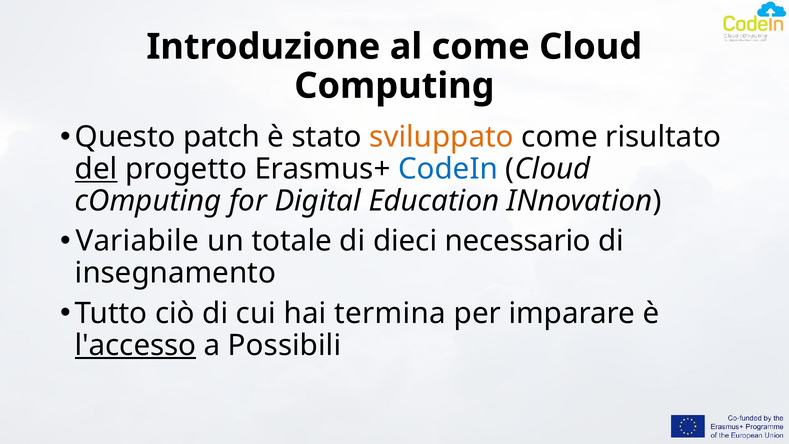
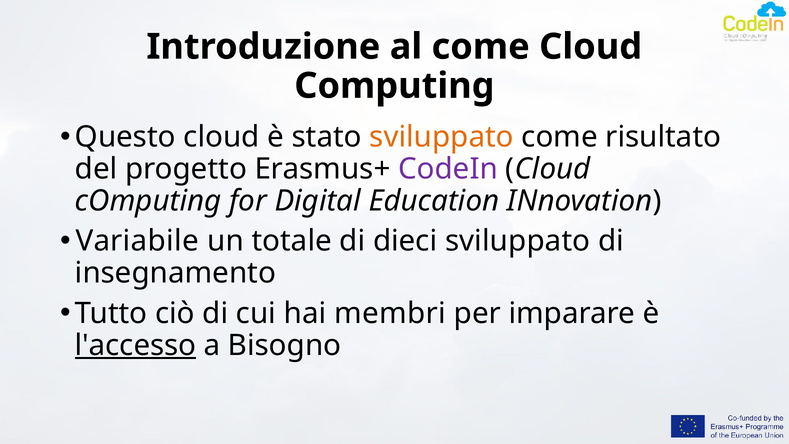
Questo patch: patch -> cloud
del underline: present -> none
CodeIn colour: blue -> purple
dieci necessario: necessario -> sviluppato
termina: termina -> membri
Possibili: Possibili -> Bisogno
